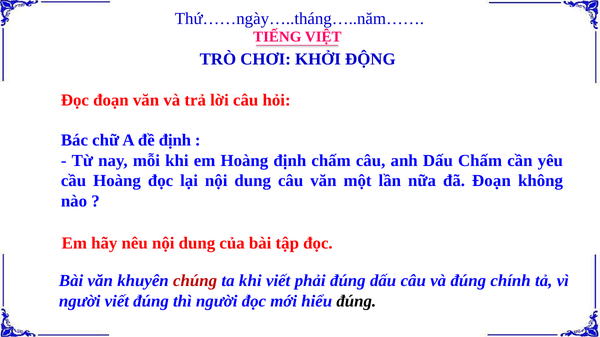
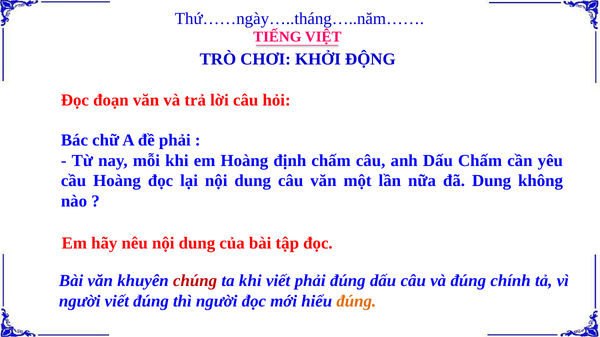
đề định: định -> phải
đã Đoạn: Đoạn -> Dung
đúng at (356, 301) colour: black -> orange
